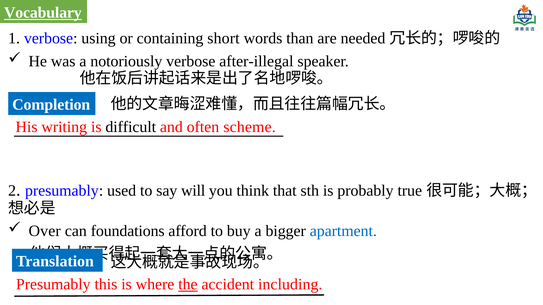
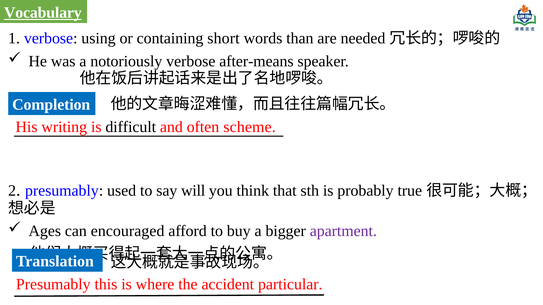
after-illegal: after-illegal -> after-means
Over: Over -> Ages
foundations: foundations -> encouraged
apartment colour: blue -> purple
the underline: present -> none
including: including -> particular
